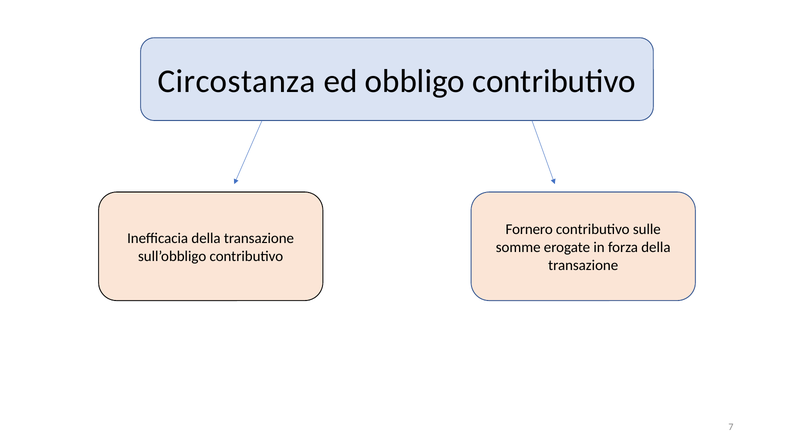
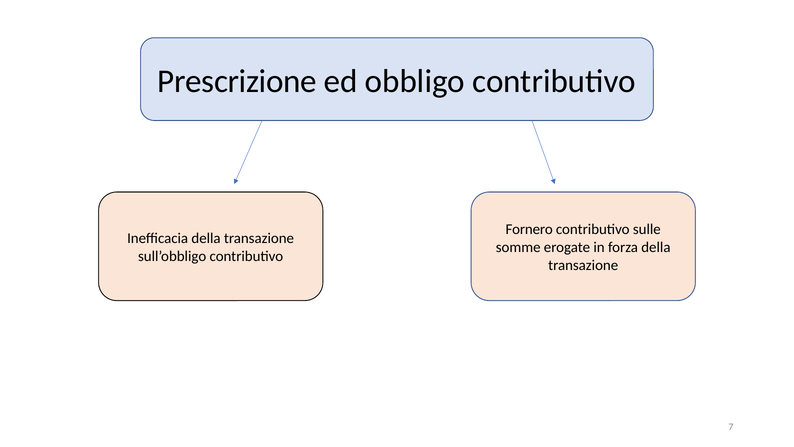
Circostanza: Circostanza -> Prescrizione
